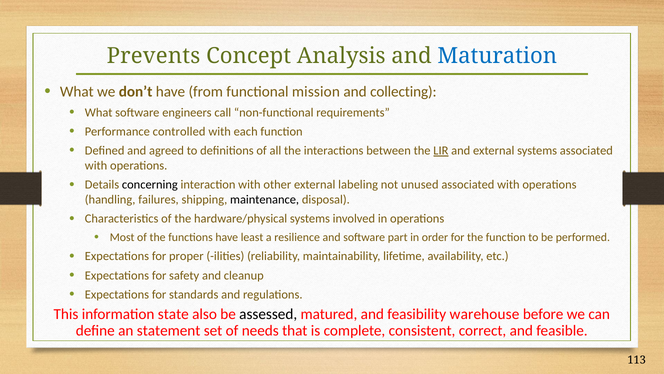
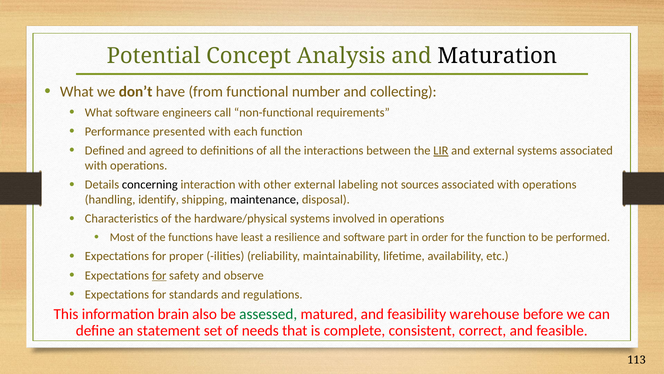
Prevents: Prevents -> Potential
Maturation colour: blue -> black
mission: mission -> number
controlled: controlled -> presented
unused: unused -> sources
failures: failures -> identify
for at (159, 275) underline: none -> present
cleanup: cleanup -> observe
state: state -> brain
assessed colour: black -> green
